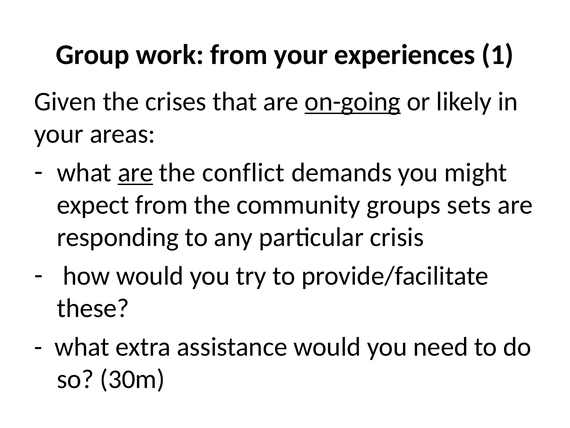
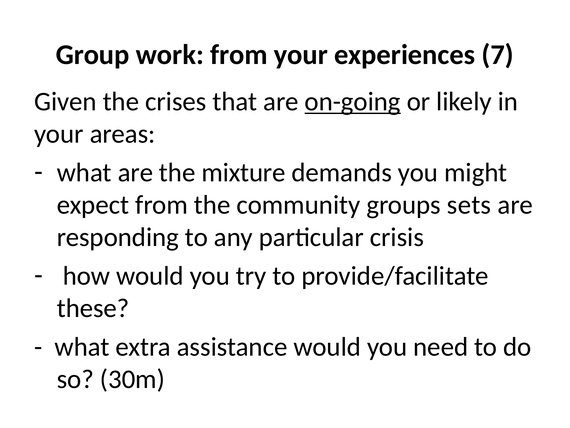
1: 1 -> 7
are at (135, 173) underline: present -> none
conflict: conflict -> mixture
